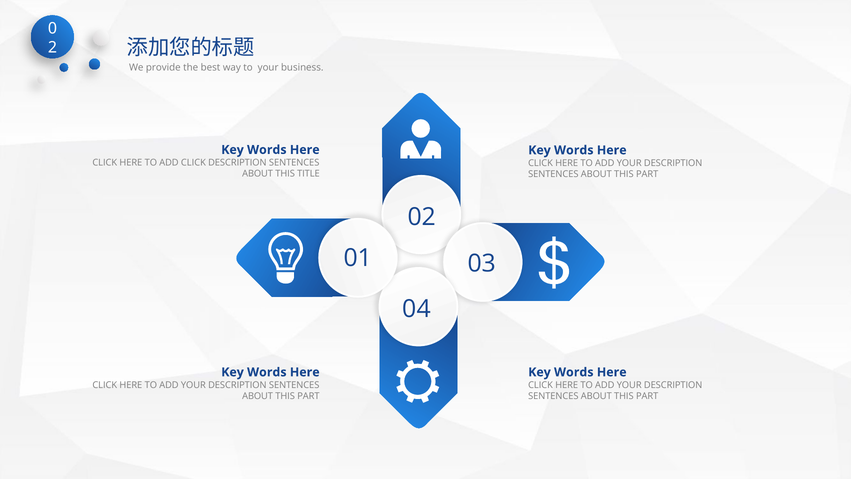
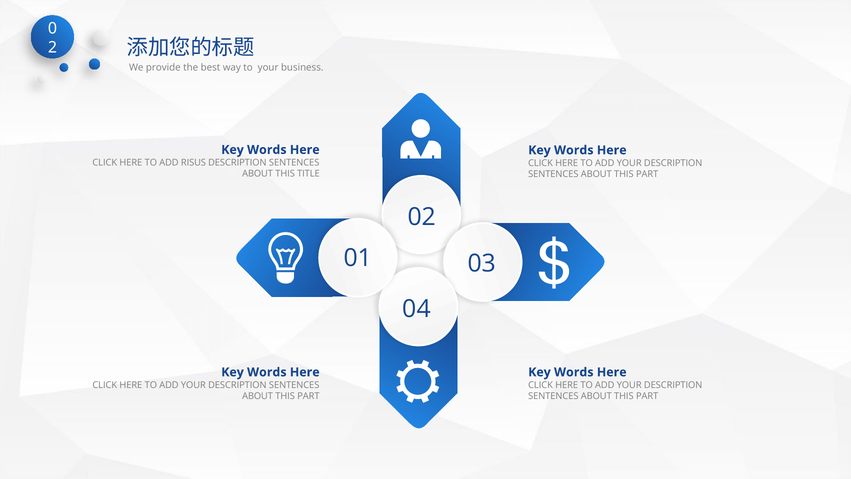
ADD CLICK: CLICK -> RISUS
